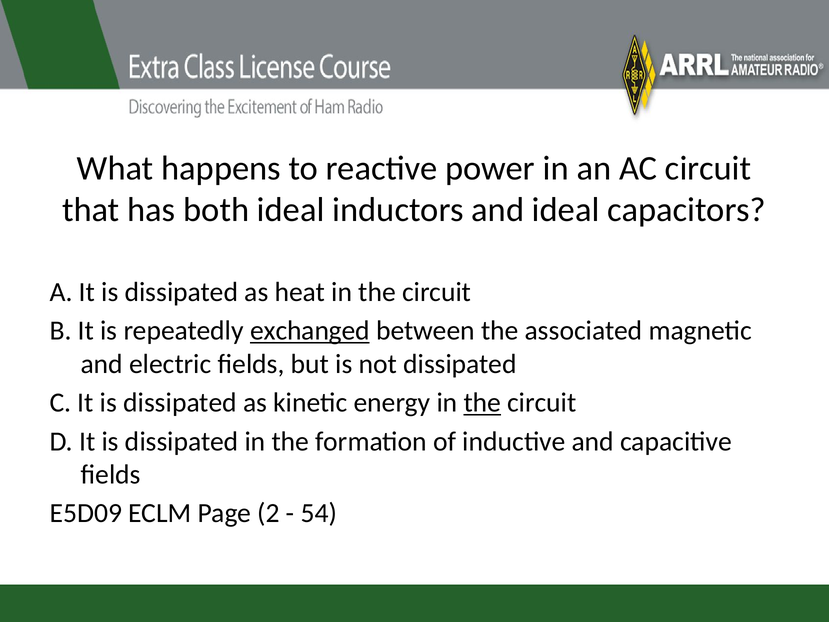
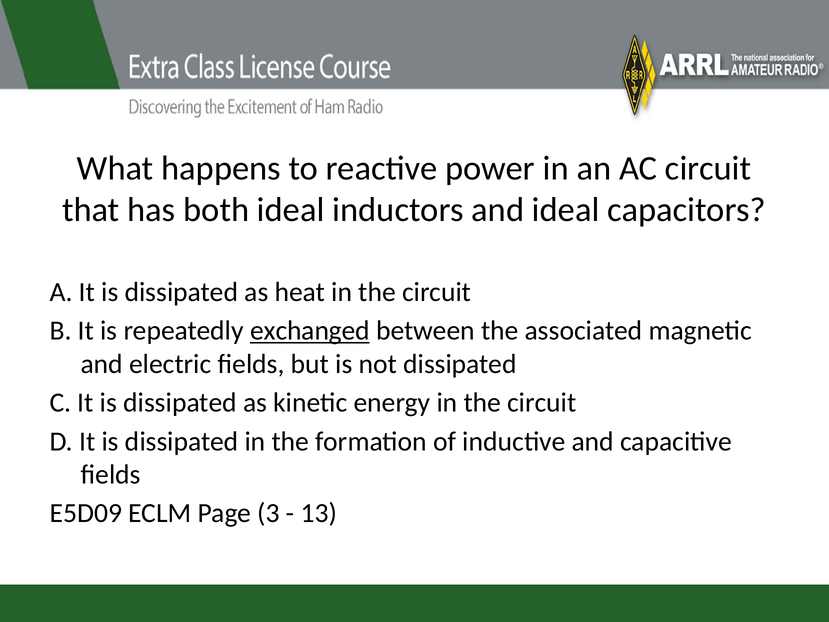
the at (482, 403) underline: present -> none
2: 2 -> 3
54: 54 -> 13
